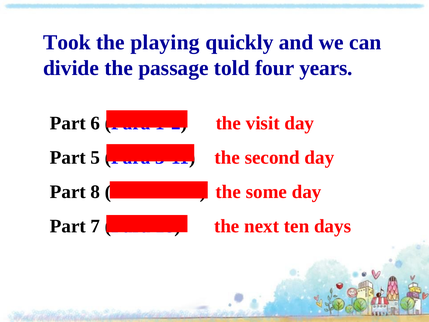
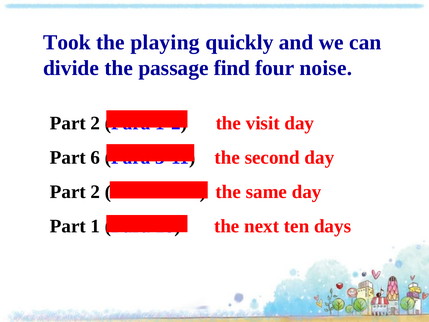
told: told -> find
years: years -> noise
6 at (95, 123): 6 -> 2
5: 5 -> 6
8 at (95, 192): 8 -> 2
some: some -> same
7: 7 -> 1
